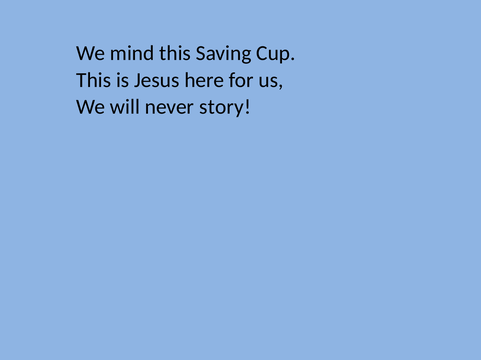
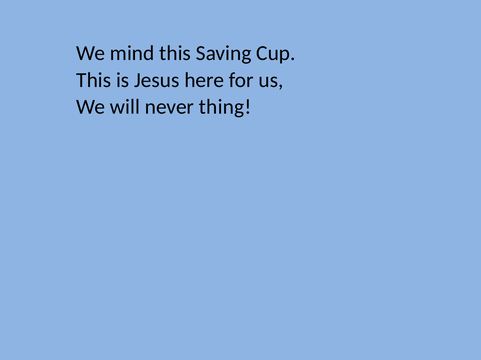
story: story -> thing
